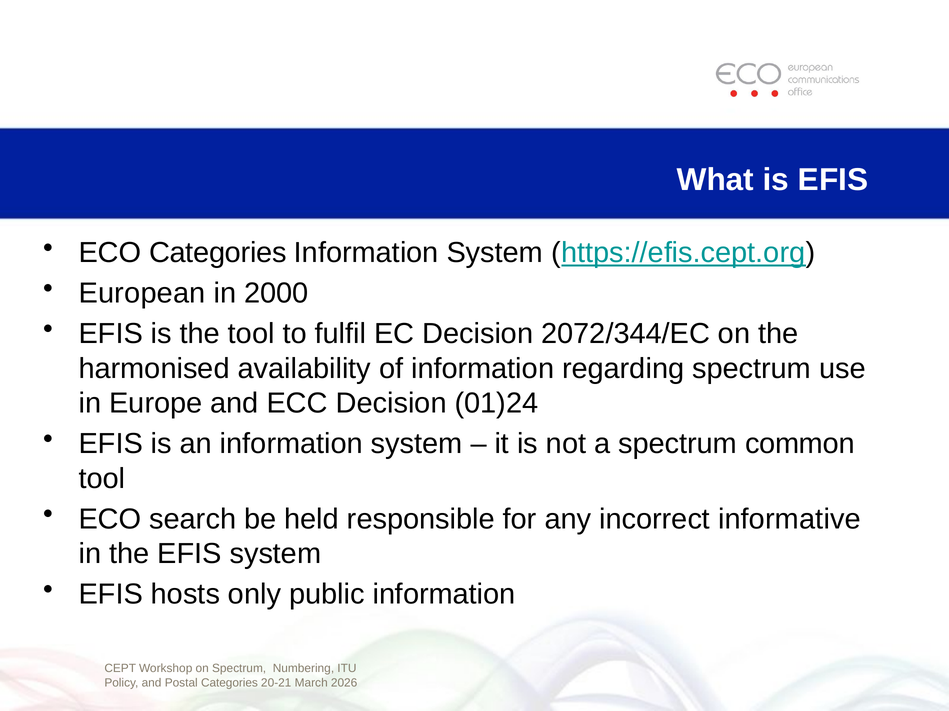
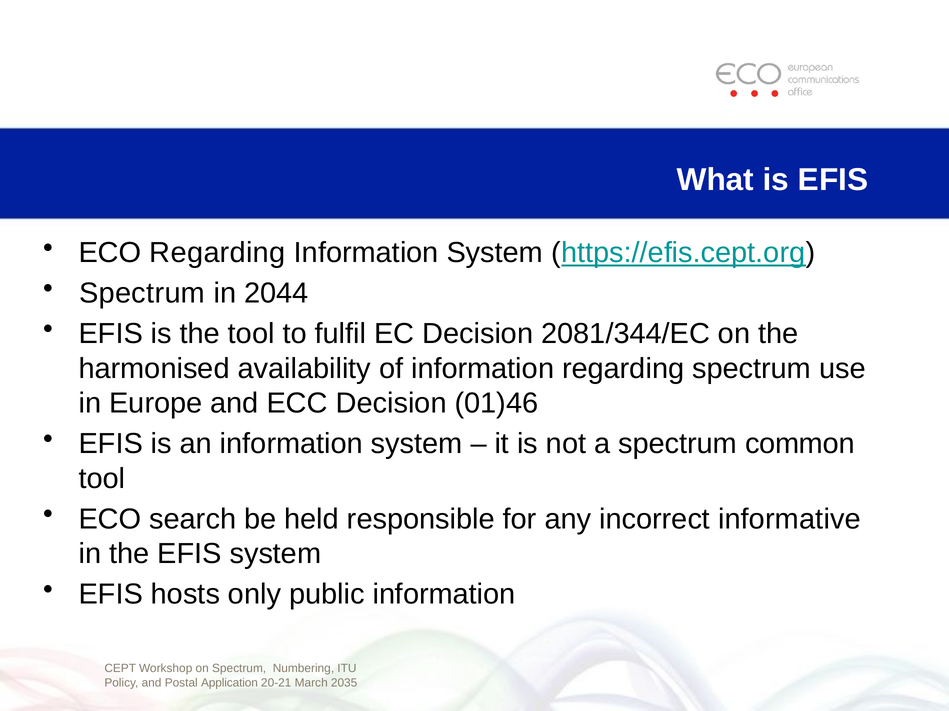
ECO Categories: Categories -> Regarding
European at (142, 294): European -> Spectrum
2000: 2000 -> 2044
2072/344/EC: 2072/344/EC -> 2081/344/EC
01)24: 01)24 -> 01)46
Postal Categories: Categories -> Application
2026: 2026 -> 2035
